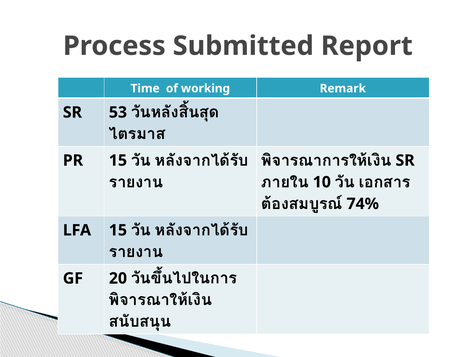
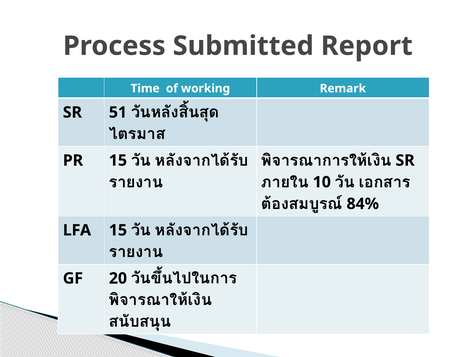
53: 53 -> 51
74%: 74% -> 84%
